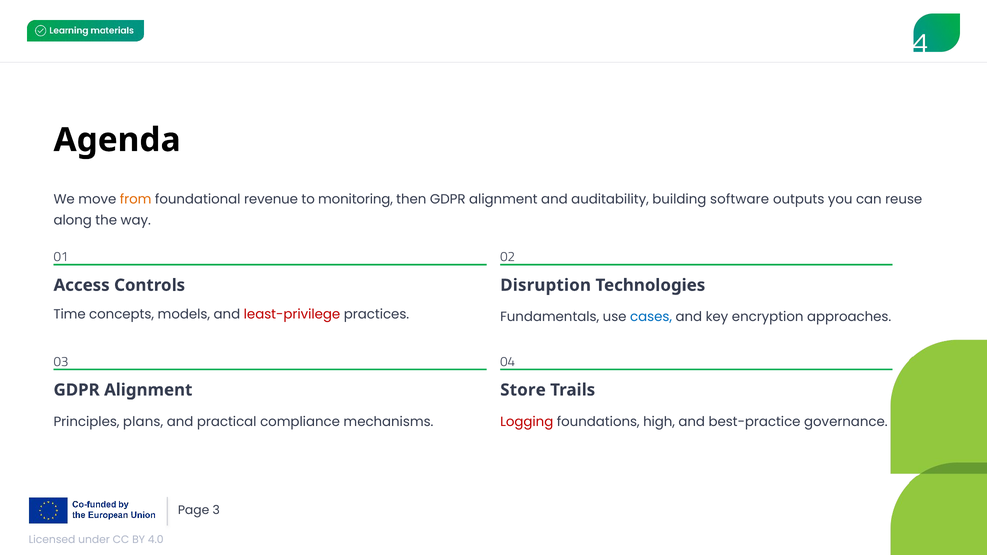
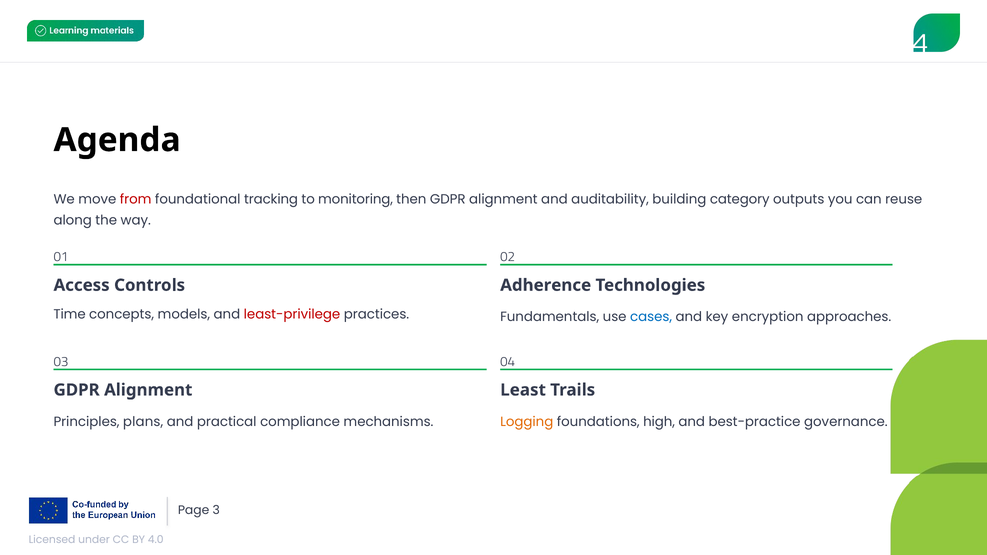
from colour: orange -> red
revenue: revenue -> tracking
software: software -> category
Disruption: Disruption -> Adherence
Store: Store -> Least
Logging colour: red -> orange
